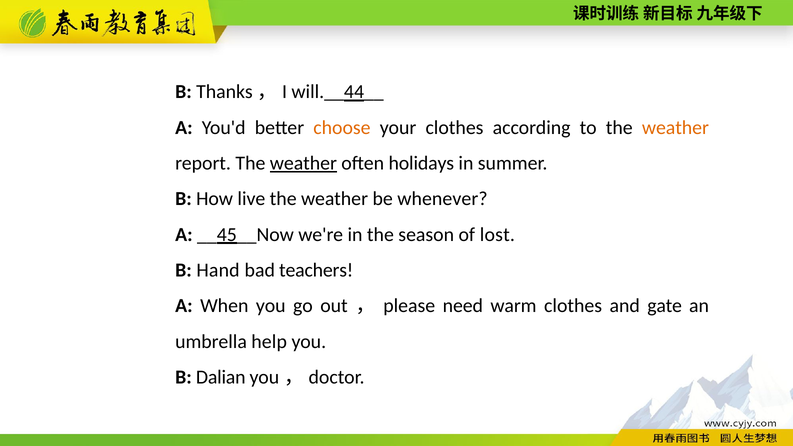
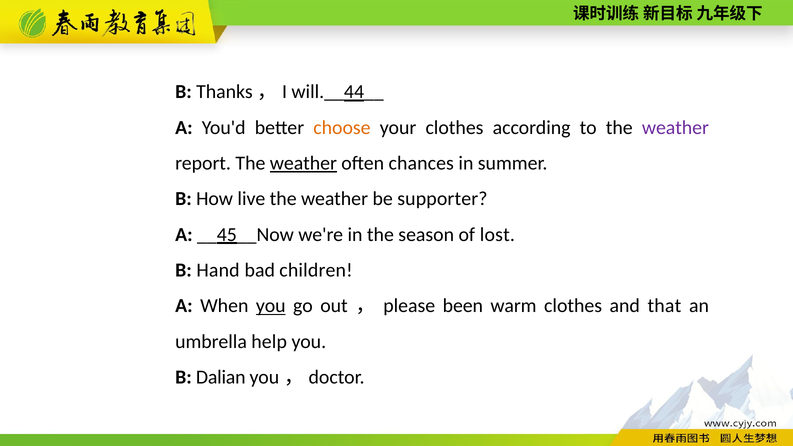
weather at (675, 128) colour: orange -> purple
holidays: holidays -> chances
whenever: whenever -> supporter
teachers: teachers -> children
you at (271, 306) underline: none -> present
need: need -> been
gate: gate -> that
